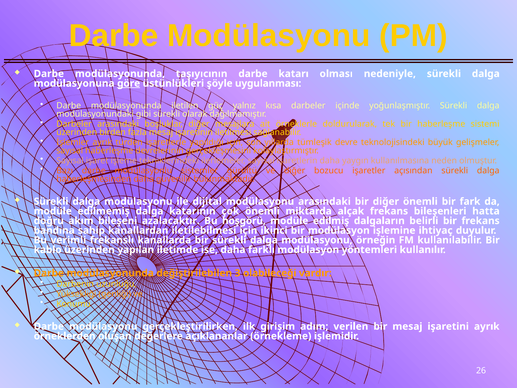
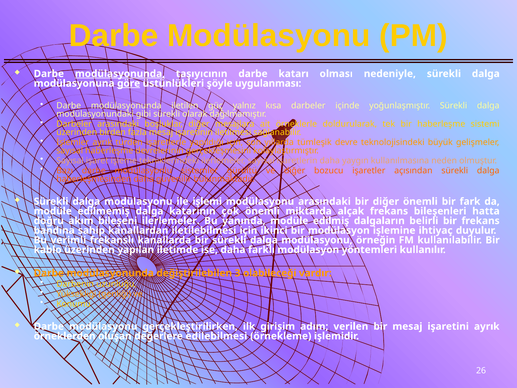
modülasyonunda at (120, 74) underline: none -> present
dijital: dijital -> işlemi
bileşeni azalacaktır: azalacaktır -> ilerlemeler
hoşgörü: hoşgörü -> yanında
açıklananlar: açıklananlar -> edilebilmesi
